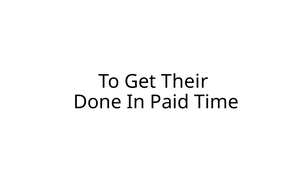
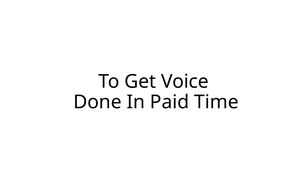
Their: Their -> Voice
